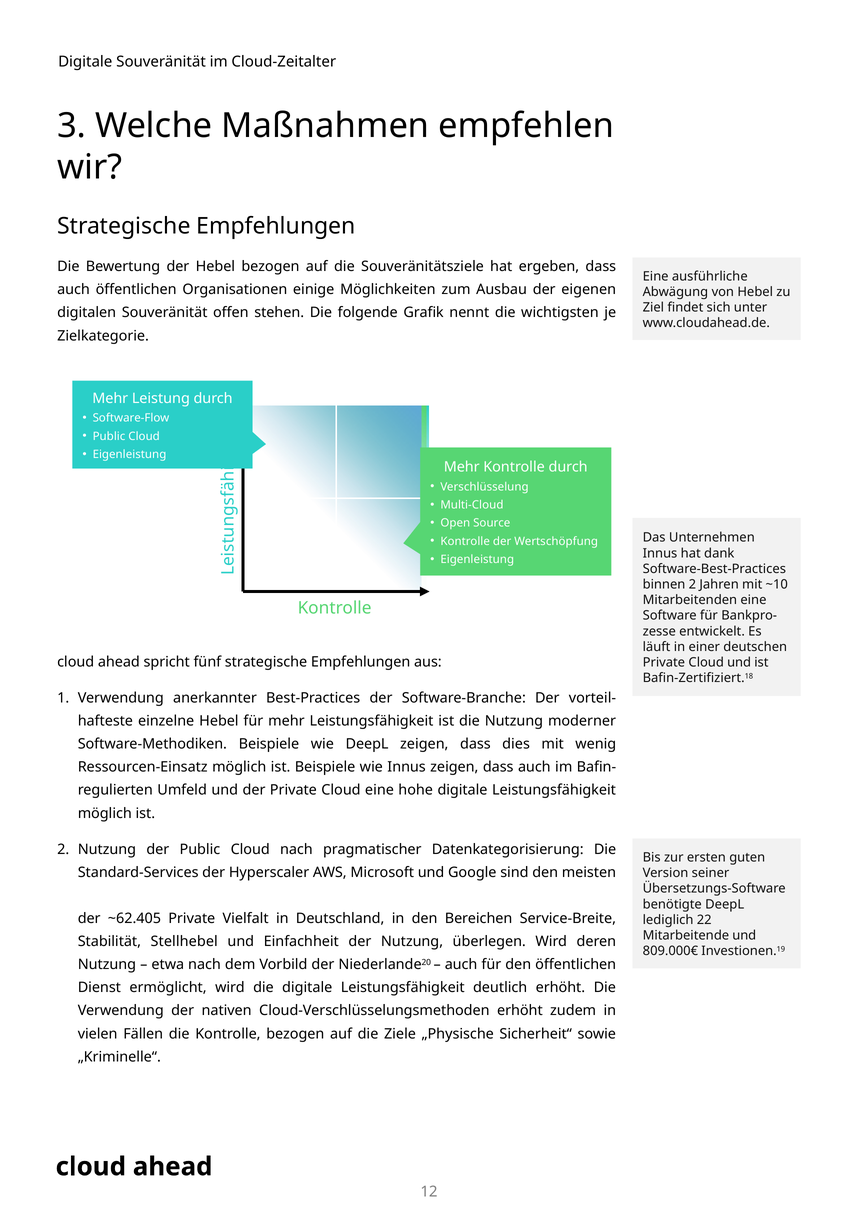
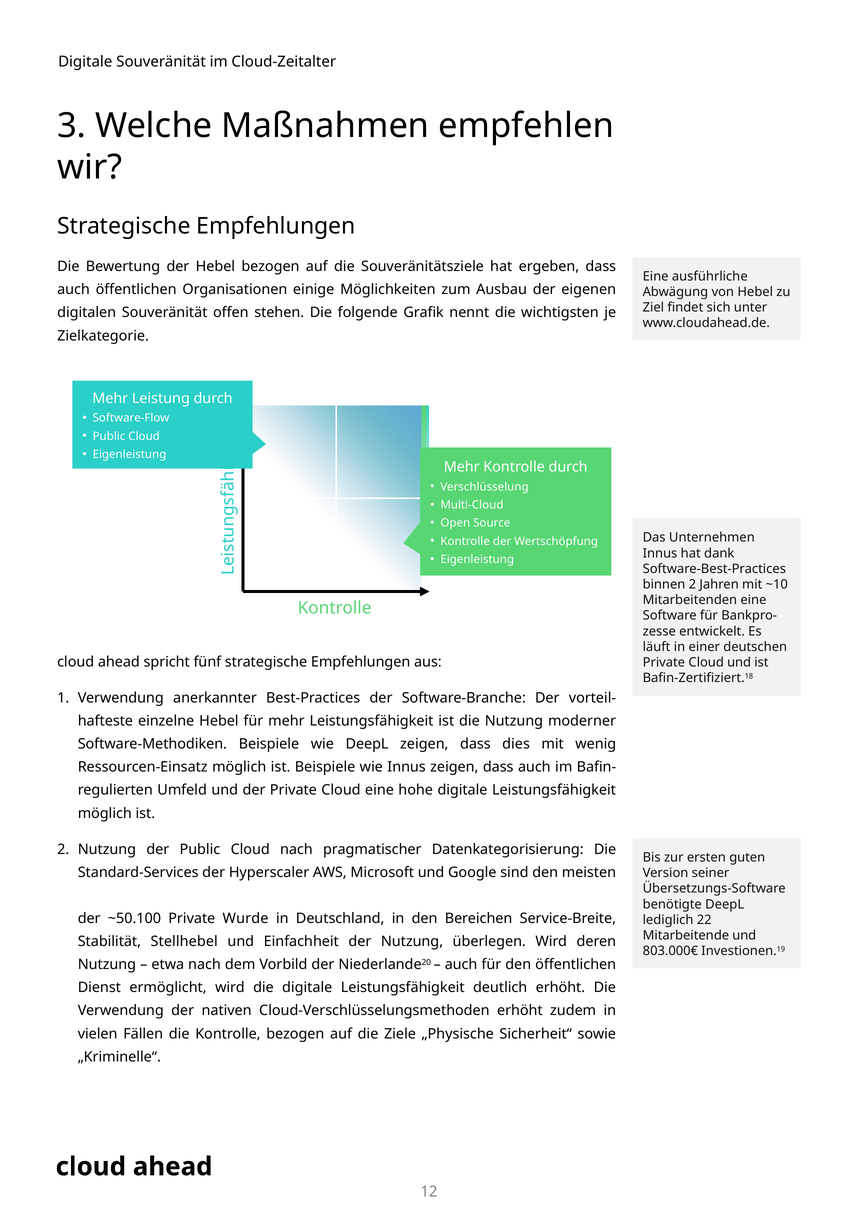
~62.405: ~62.405 -> ~50.100
Vielfalt: Vielfalt -> Wurde
809.000€: 809.000€ -> 803.000€
